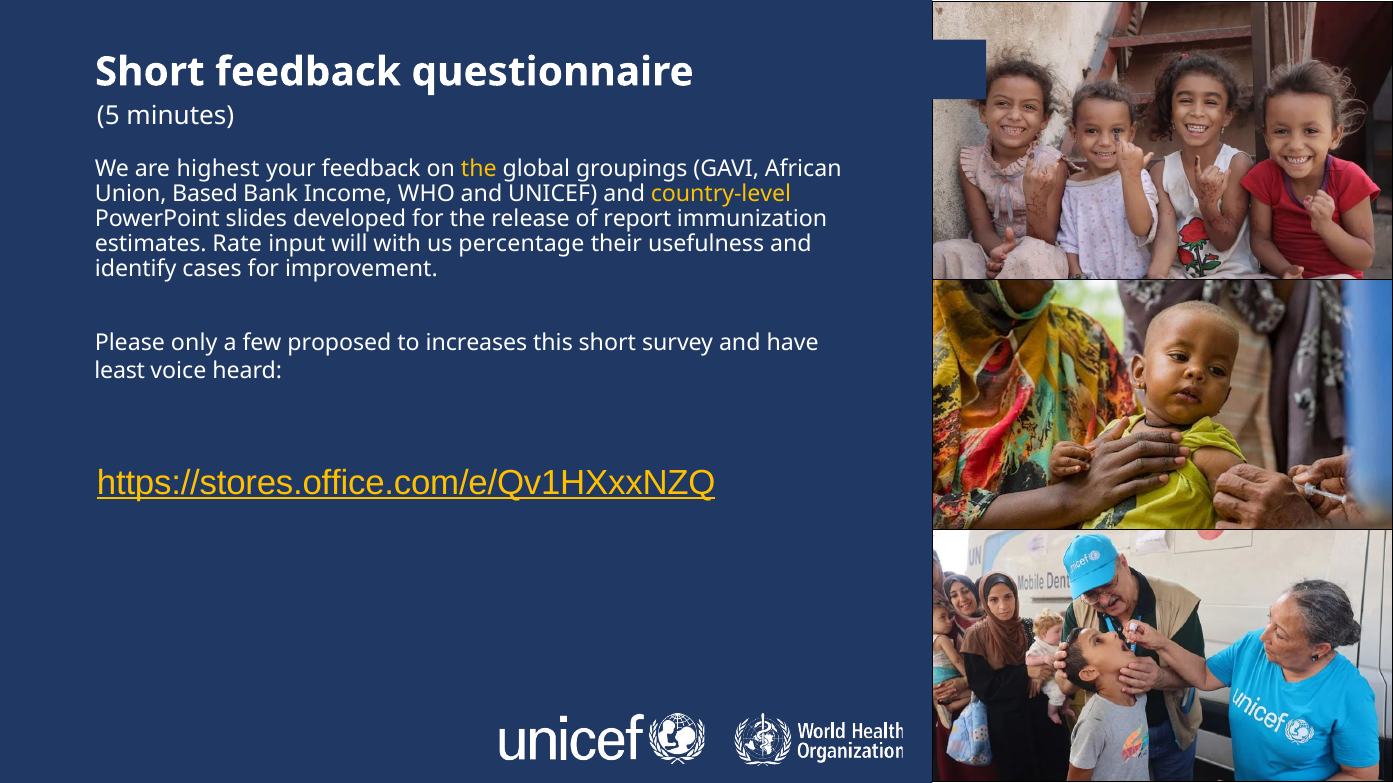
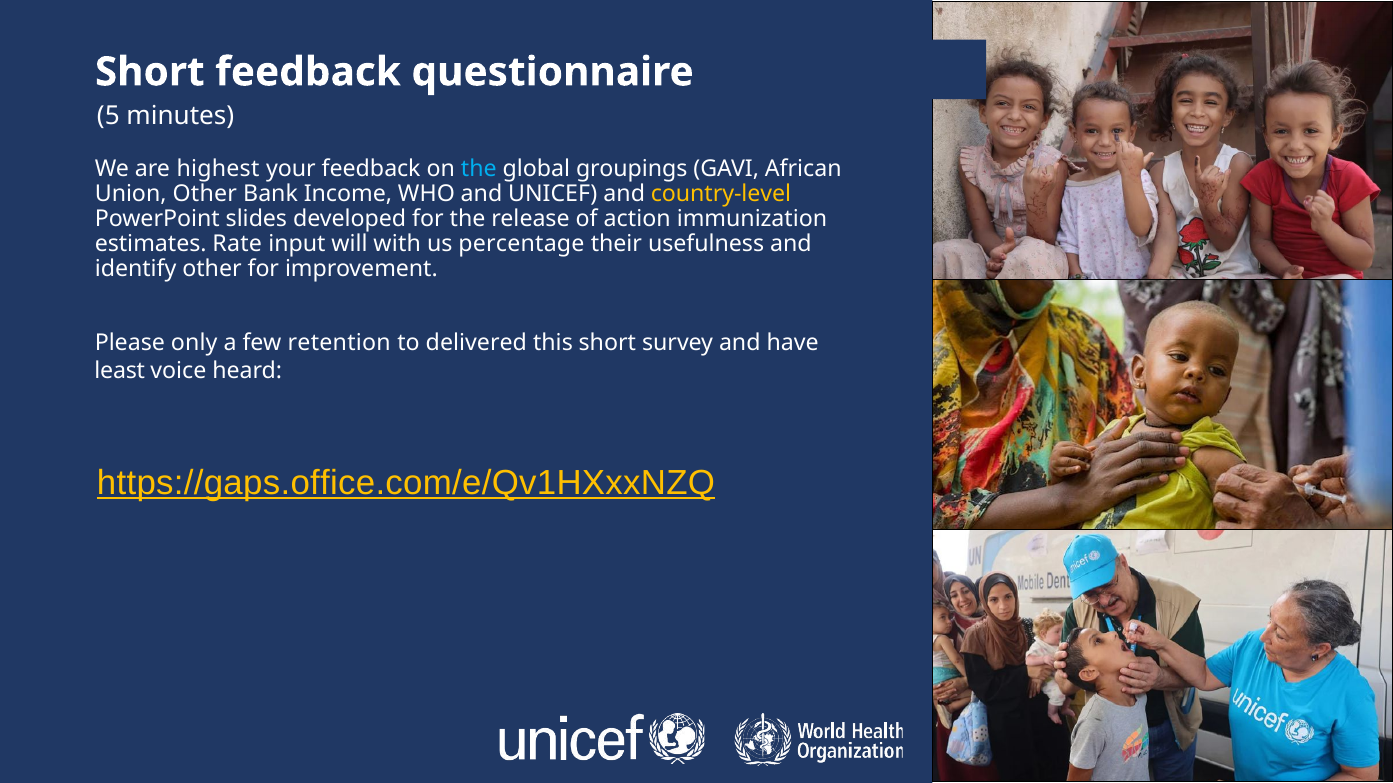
the at (479, 169) colour: yellow -> light blue
Union Based: Based -> Other
report: report -> action
identify cases: cases -> other
proposed: proposed -> retention
increases: increases -> delivered
https://stores.office.com/e/Qv1HXxxNZQ: https://stores.office.com/e/Qv1HXxxNZQ -> https://gaps.office.com/e/Qv1HXxxNZQ
